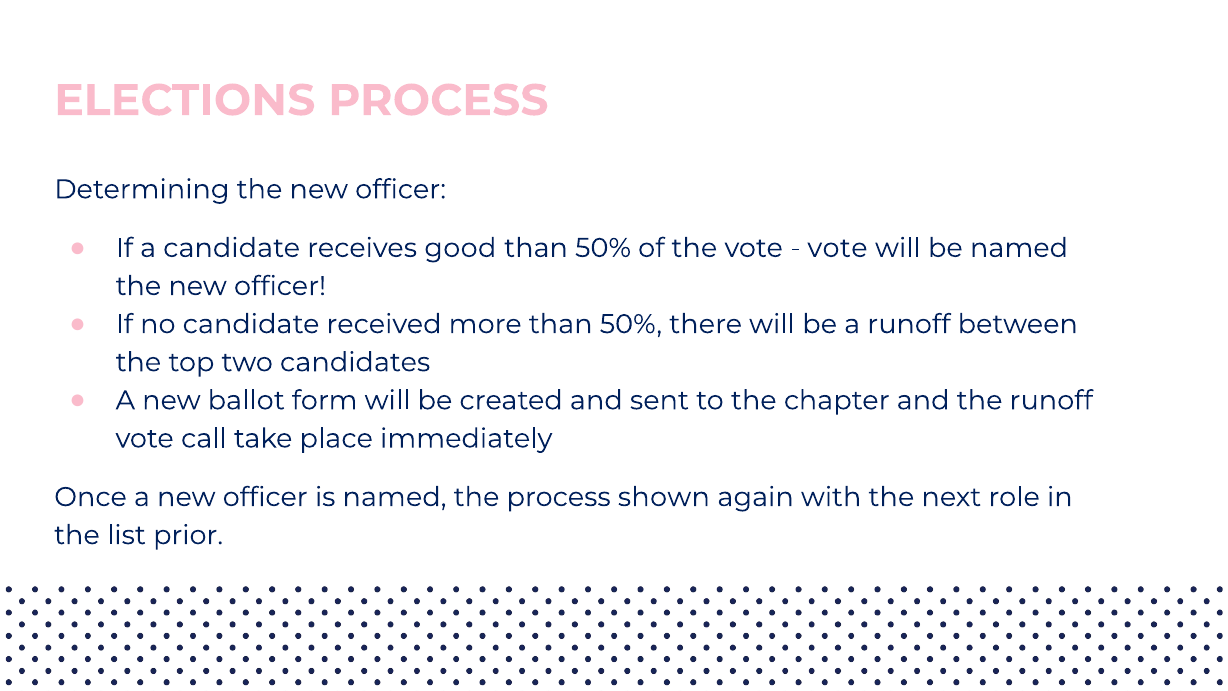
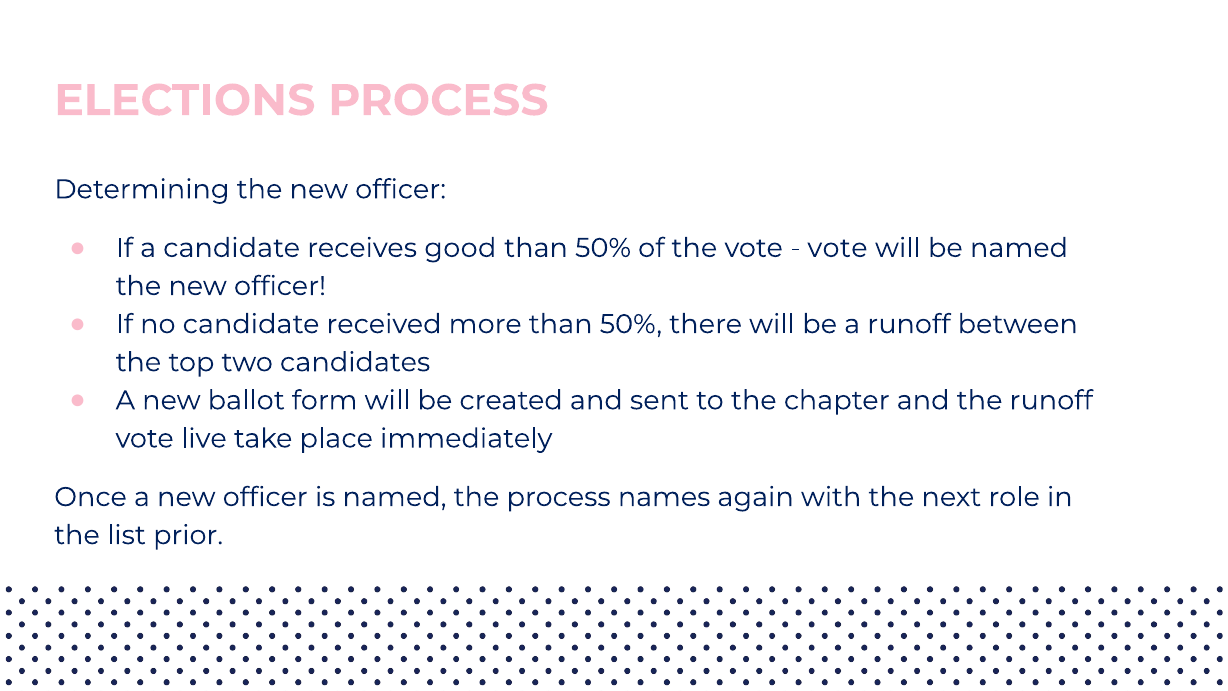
call: call -> live
shown: shown -> names
